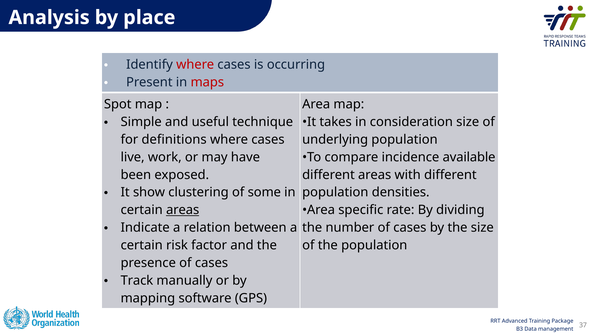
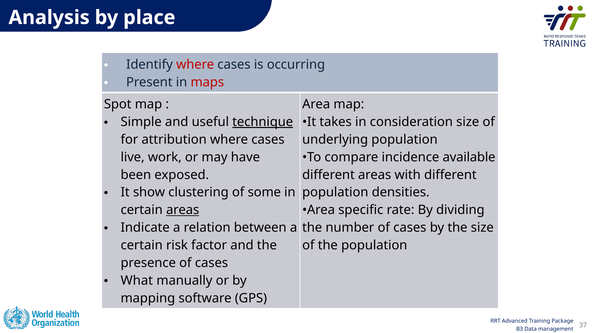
technique underline: none -> present
definitions: definitions -> attribution
Track: Track -> What
